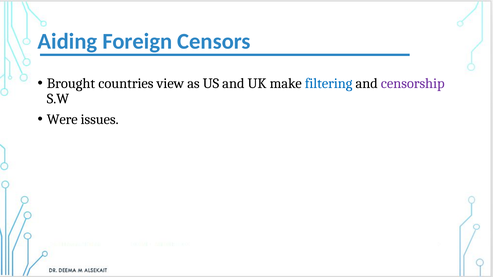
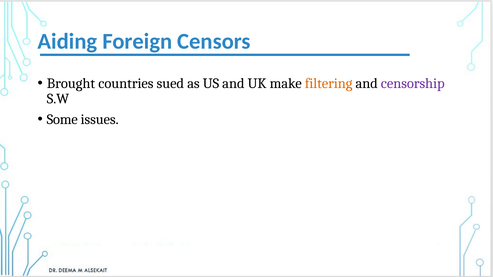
view: view -> sued
filtering colour: blue -> orange
Were: Were -> Some
